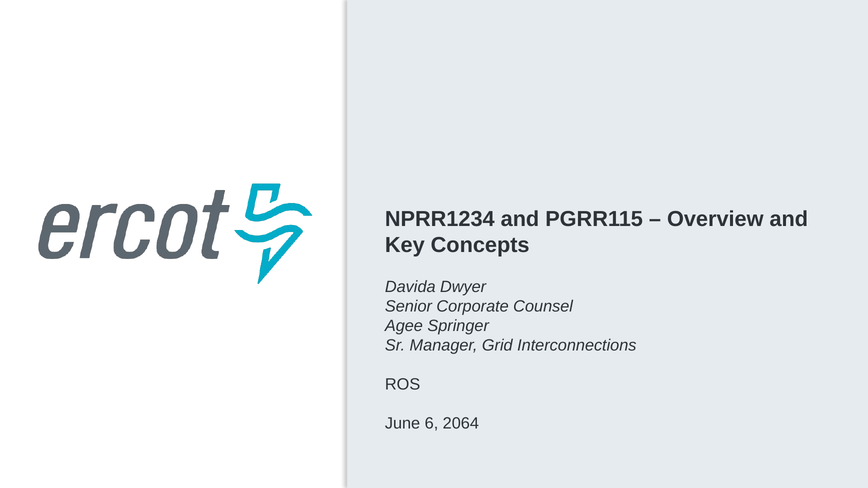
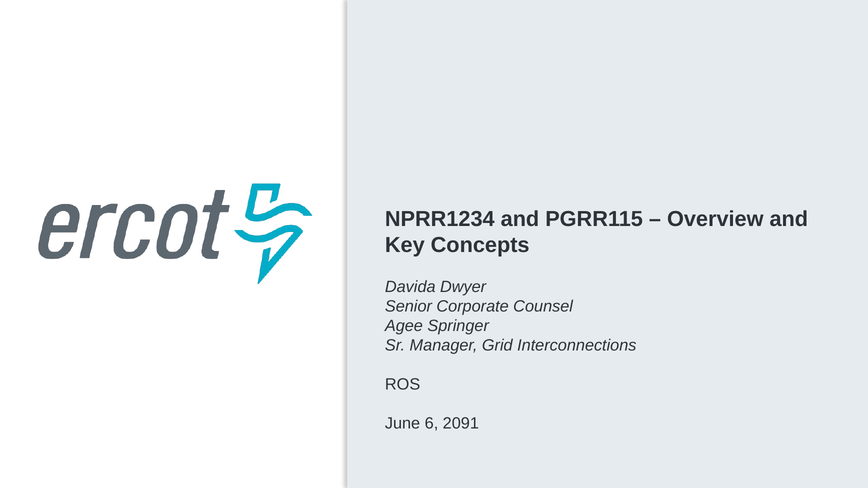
2064: 2064 -> 2091
